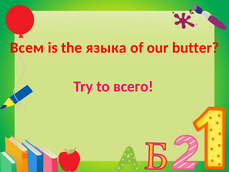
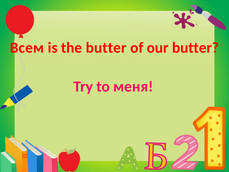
the языка: языка -> butter
всего: всего -> меня
